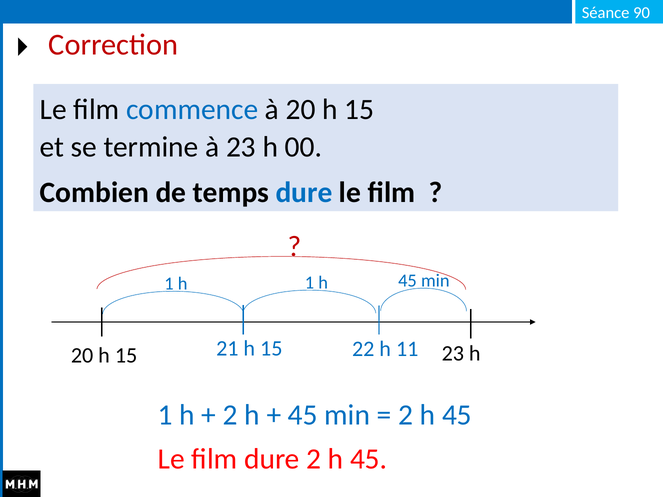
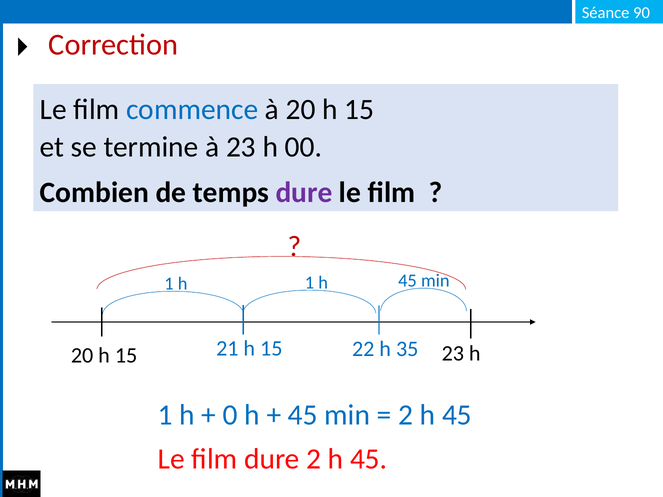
dure at (304, 192) colour: blue -> purple
11: 11 -> 35
2 at (230, 415): 2 -> 0
